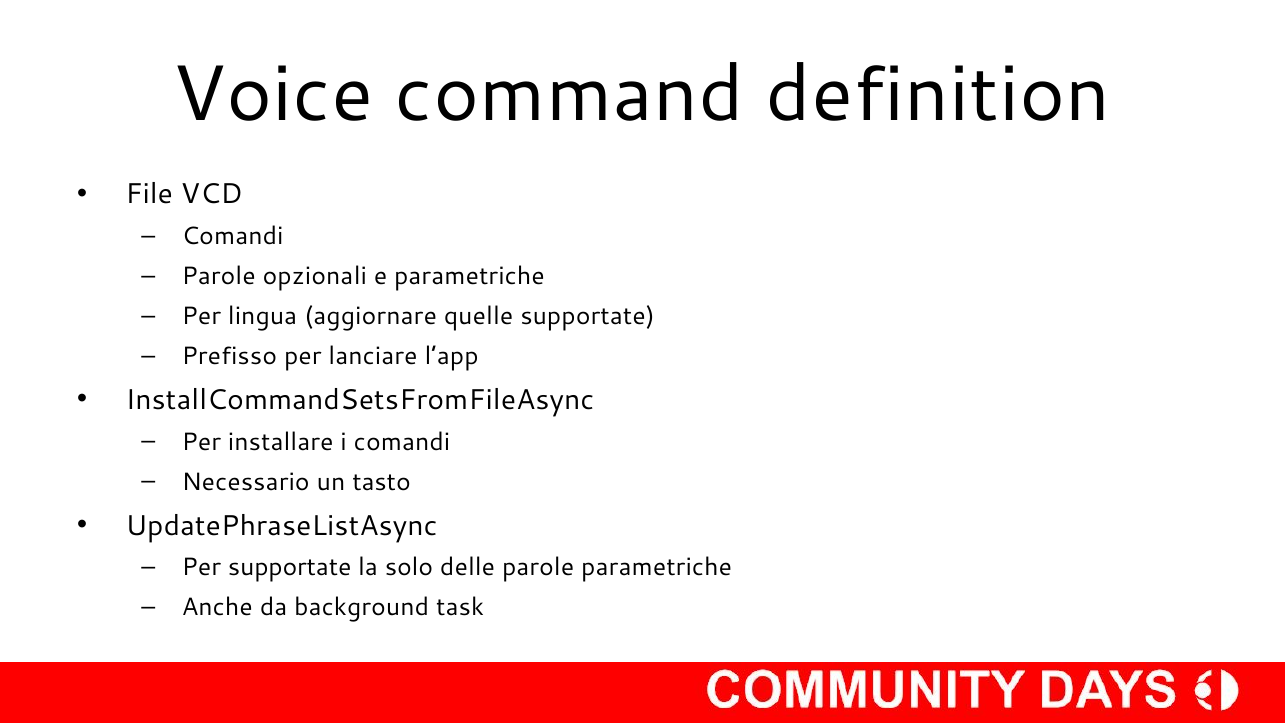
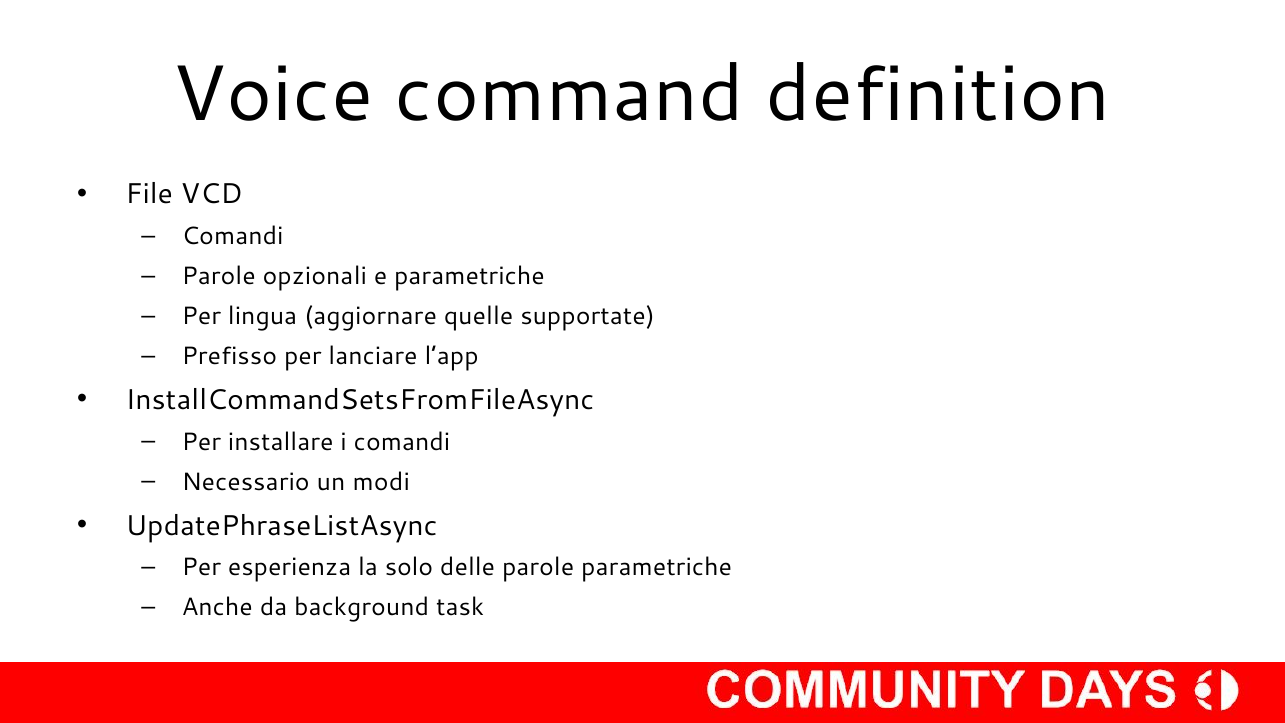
tasto: tasto -> modi
Per supportate: supportate -> esperienza
